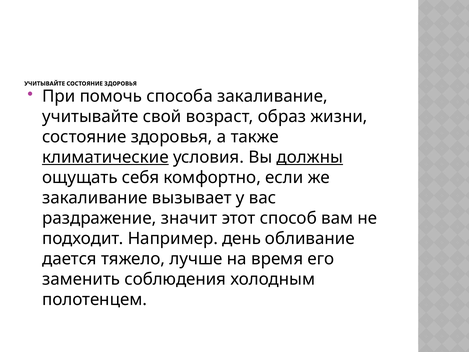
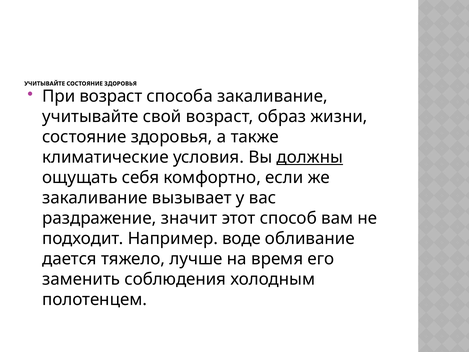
При помочь: помочь -> возраст
климатические underline: present -> none
день: день -> воде
